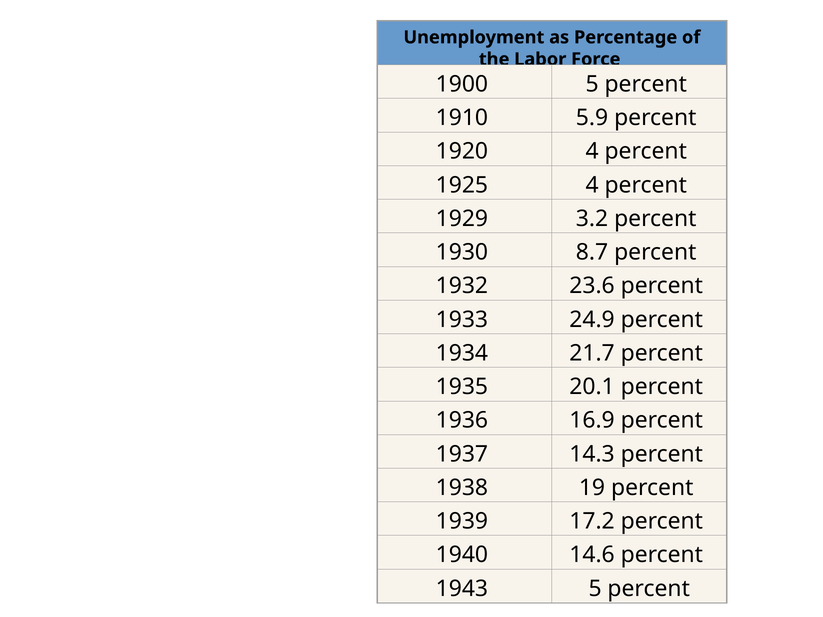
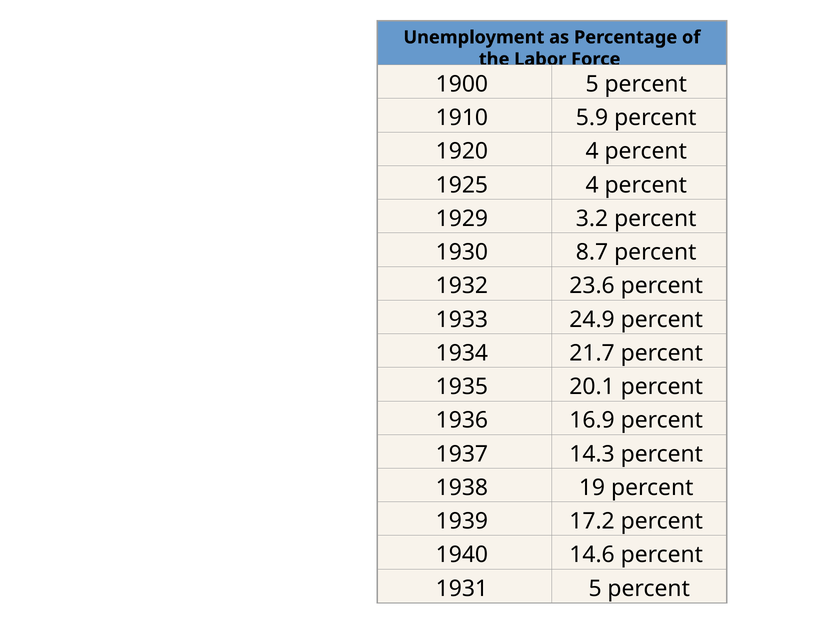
1943: 1943 -> 1931
